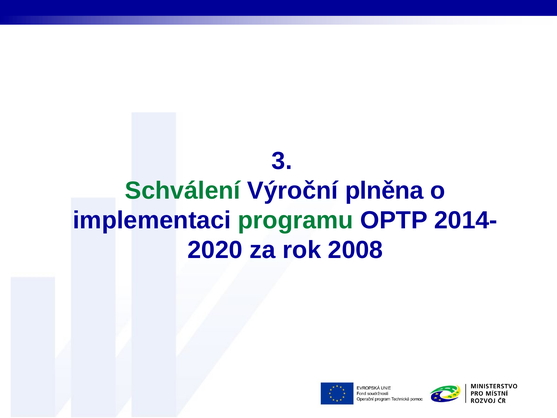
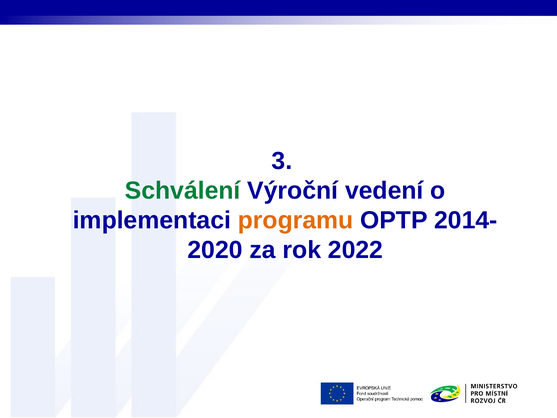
plněna: plněna -> vedení
programu colour: green -> orange
2008: 2008 -> 2022
